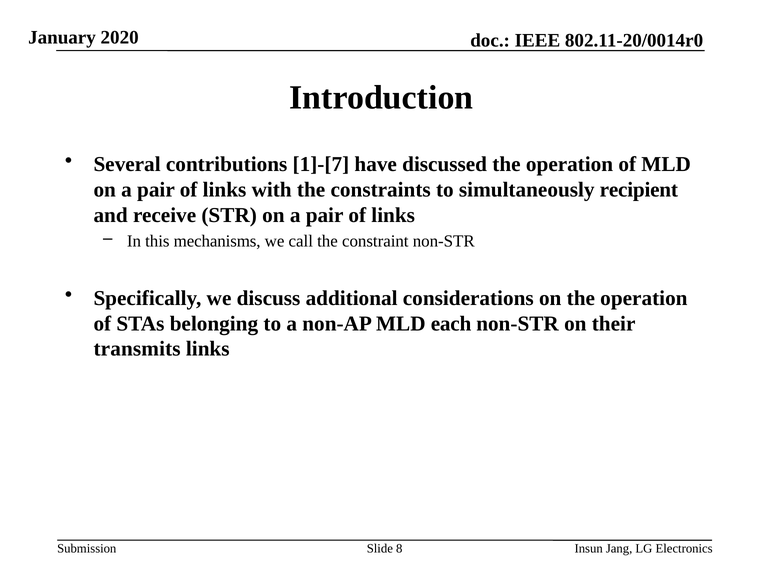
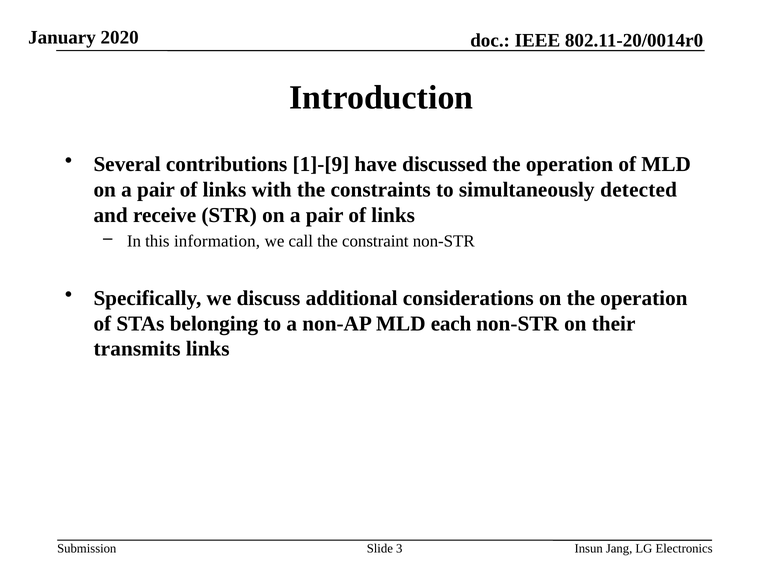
1]-[7: 1]-[7 -> 1]-[9
recipient: recipient -> detected
mechanisms: mechanisms -> information
8: 8 -> 3
